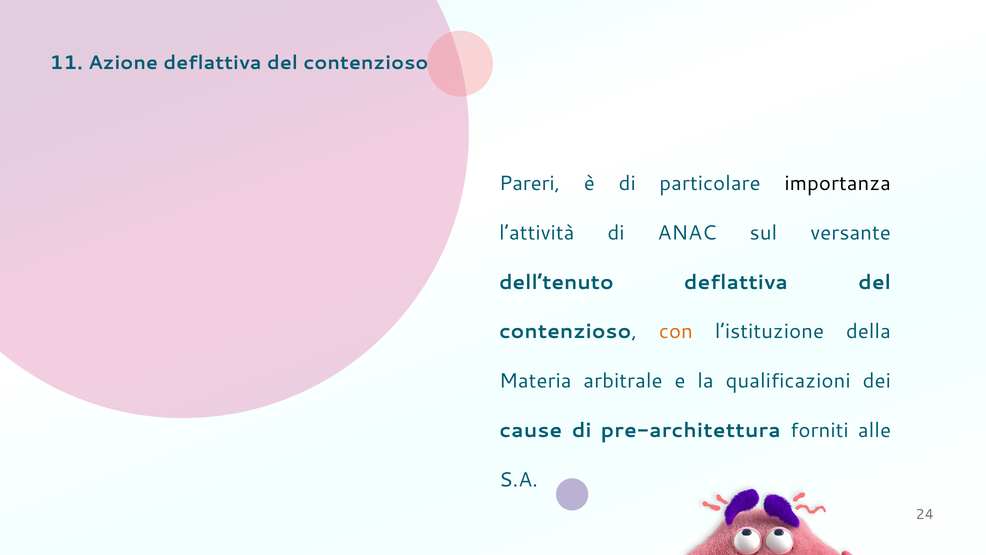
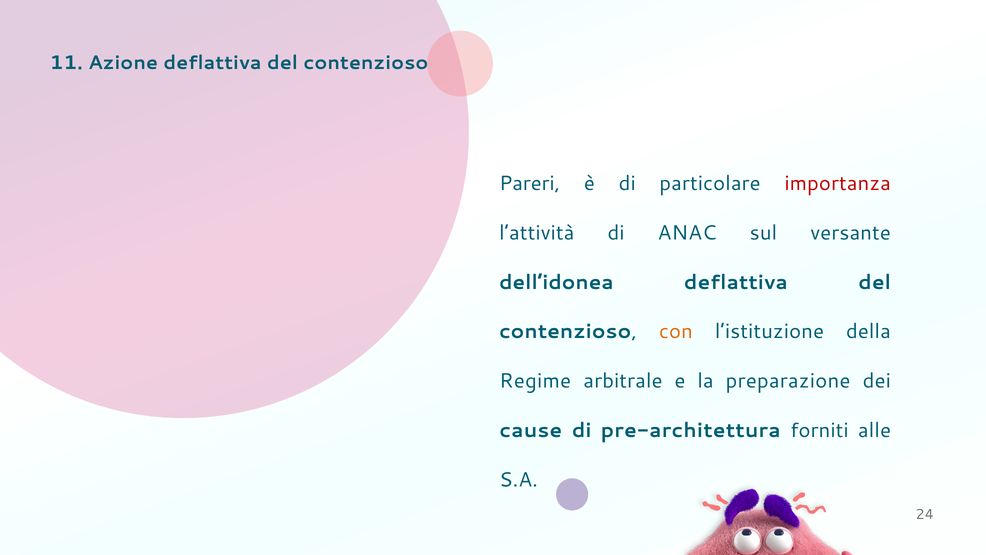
importanza colour: black -> red
dell’tenuto: dell’tenuto -> dell’idonea
Materia: Materia -> Regime
qualificazioni: qualificazioni -> preparazione
